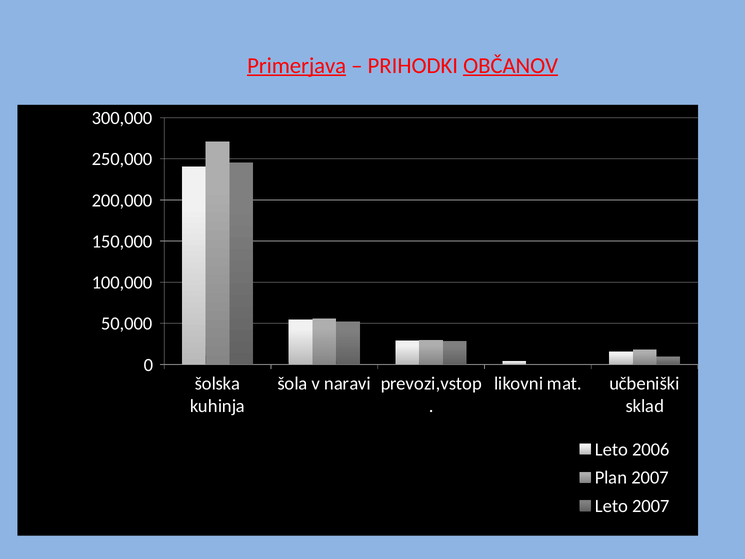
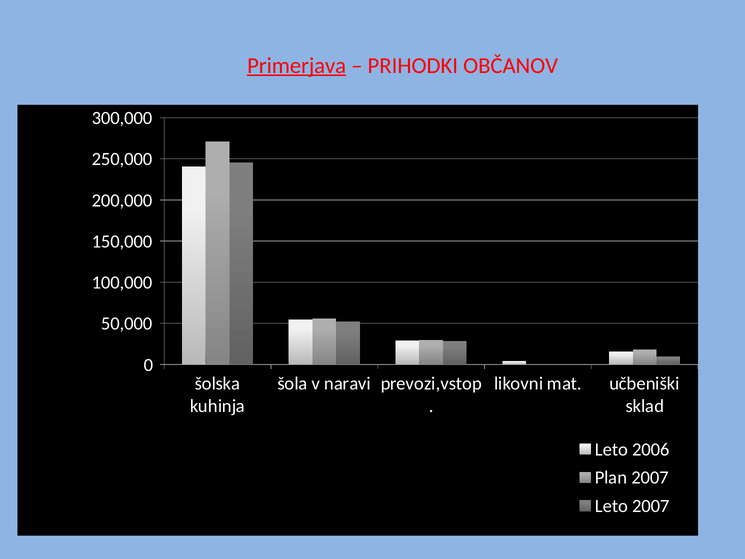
OBČANOV underline: present -> none
